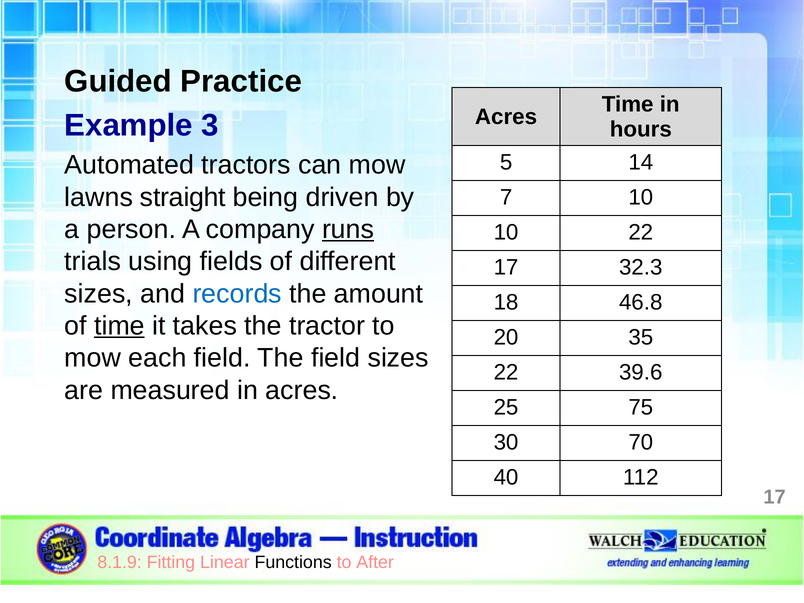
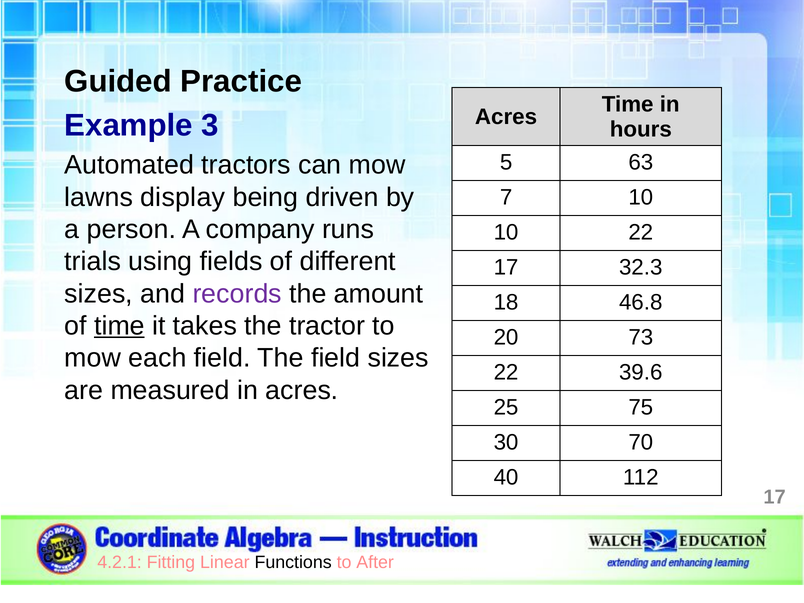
14: 14 -> 63
straight: straight -> display
runs underline: present -> none
records colour: blue -> purple
35: 35 -> 73
8.1.9: 8.1.9 -> 4.2.1
